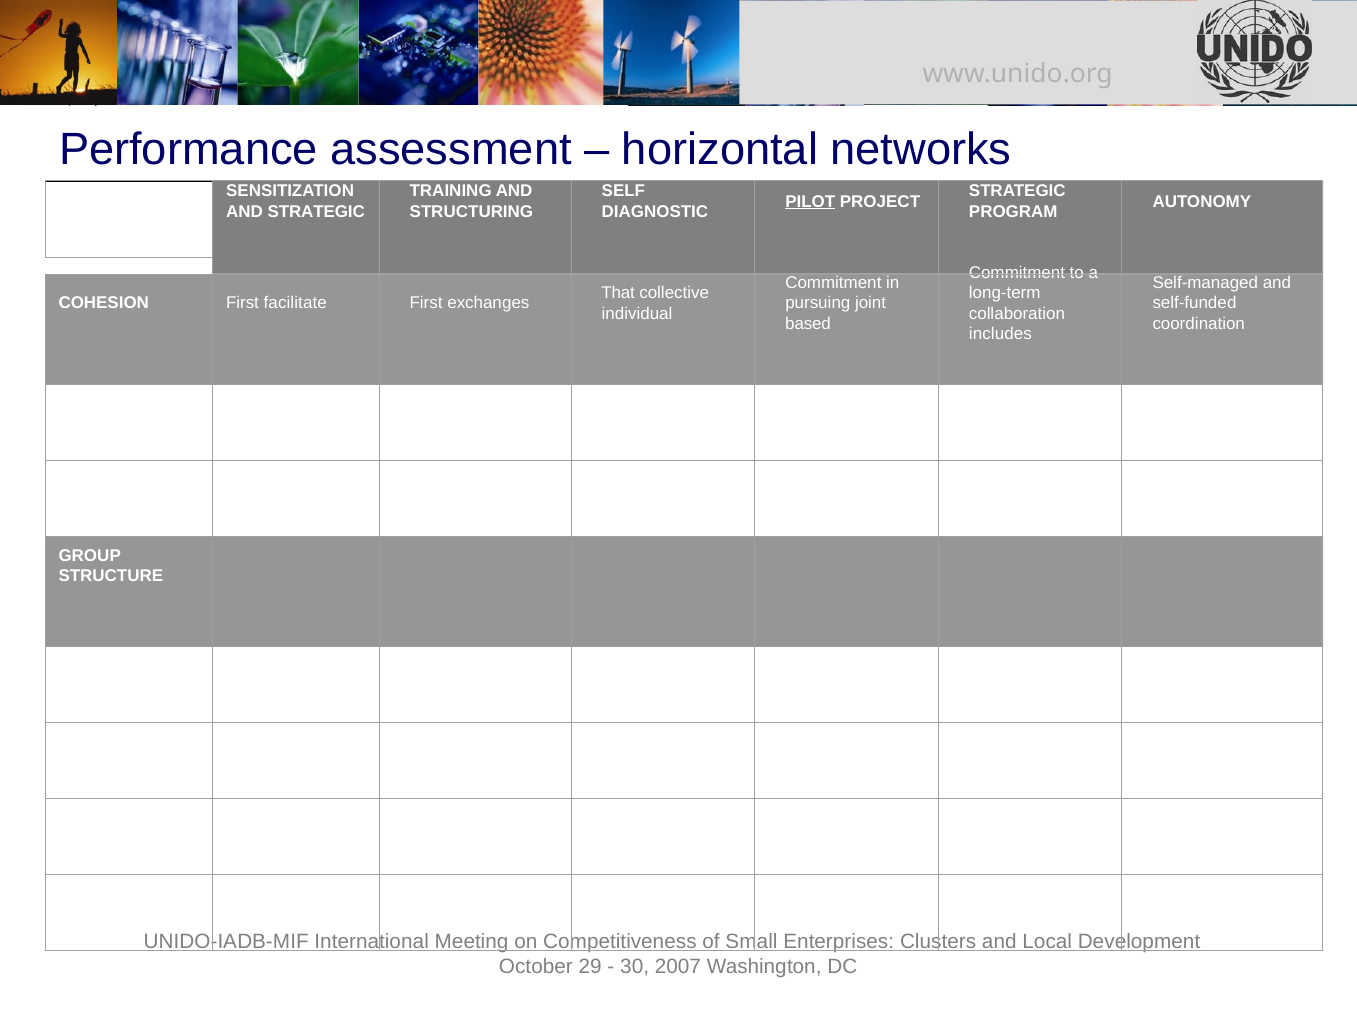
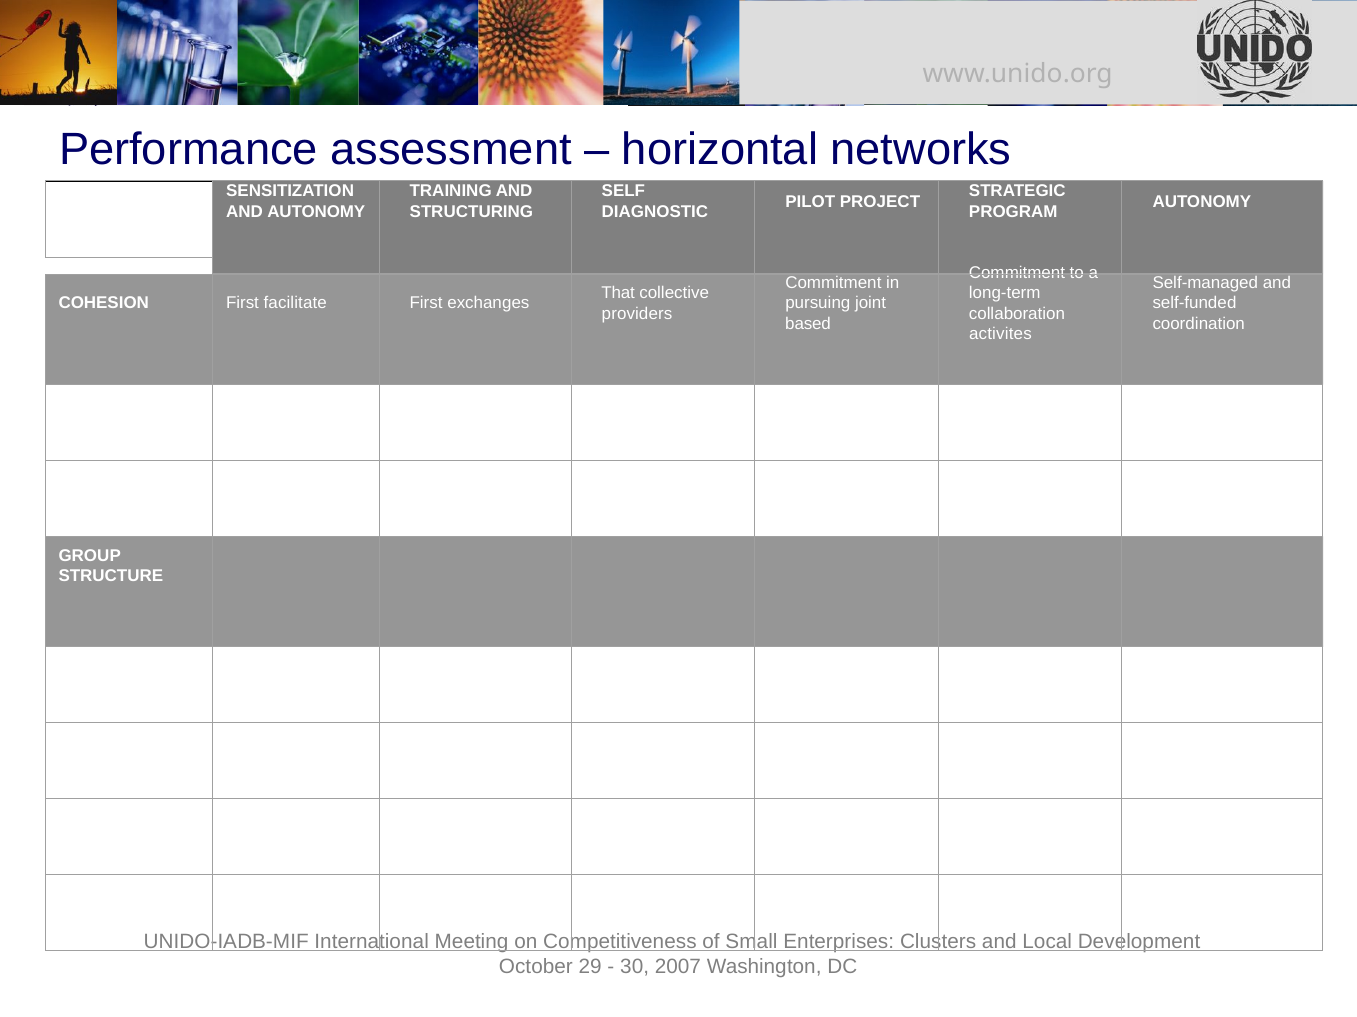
PILOT underline: present -> none
AND STRATEGIC: STRATEGIC -> AUTONOMY
individual: individual -> providers
includes: includes -> activites
